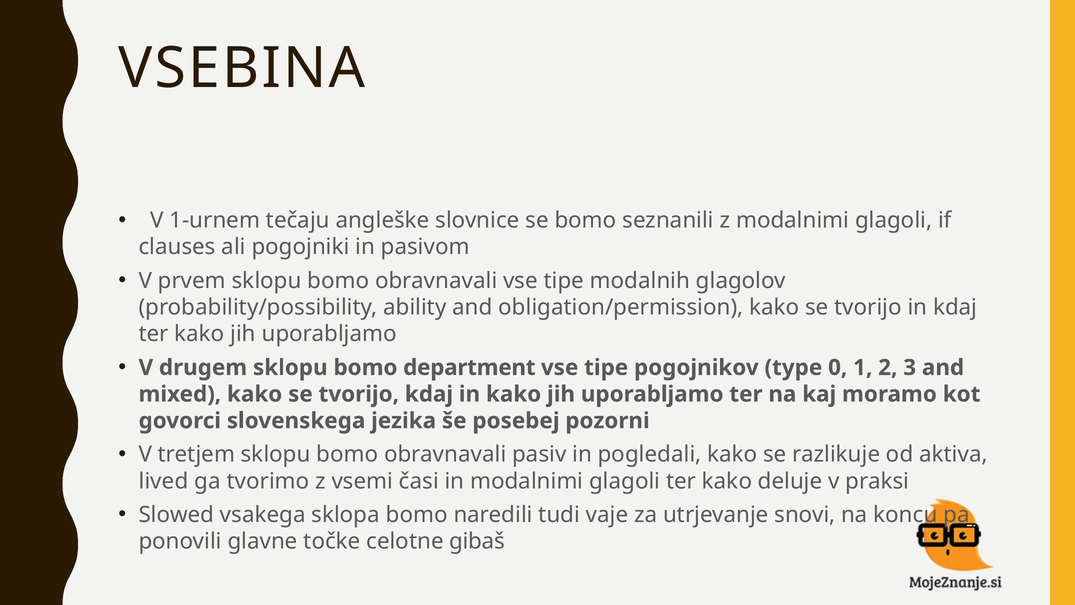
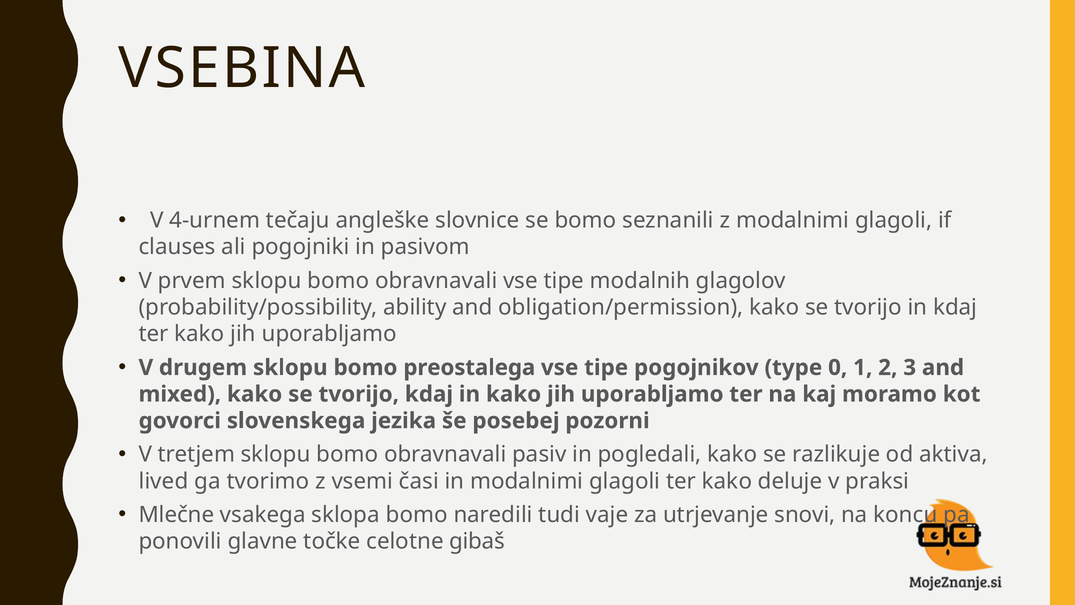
1-urnem: 1-urnem -> 4-urnem
department: department -> preostalega
Slowed: Slowed -> Mlečne
